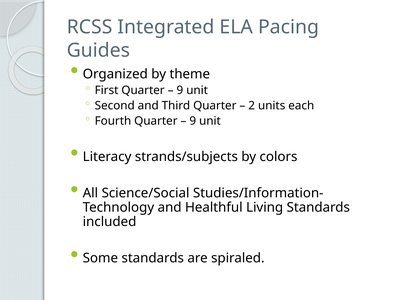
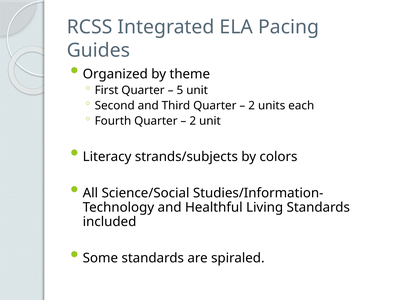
9 at (180, 90): 9 -> 5
9 at (193, 121): 9 -> 2
